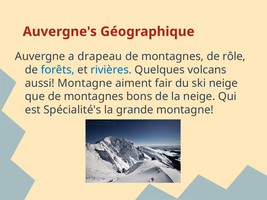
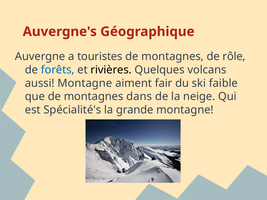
drapeau: drapeau -> touristes
rivières colour: blue -> black
ski neige: neige -> faible
bons: bons -> dans
